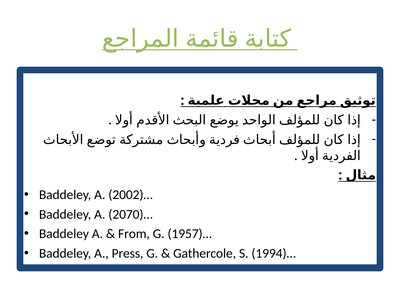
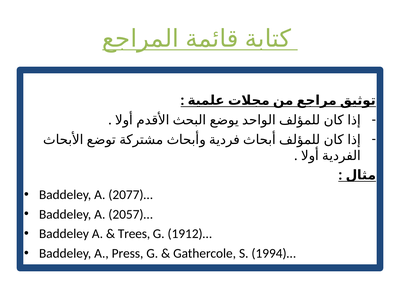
2002)…: 2002)… -> 2077)…
2070)…: 2070)… -> 2057)…
From: From -> Trees
1957)…: 1957)… -> 1912)…
